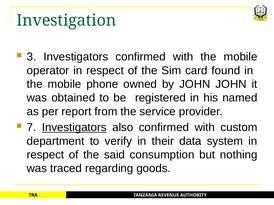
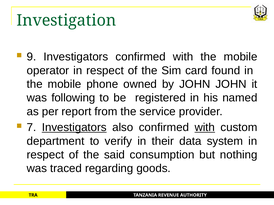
3: 3 -> 9
obtained: obtained -> following
with at (205, 128) underline: none -> present
